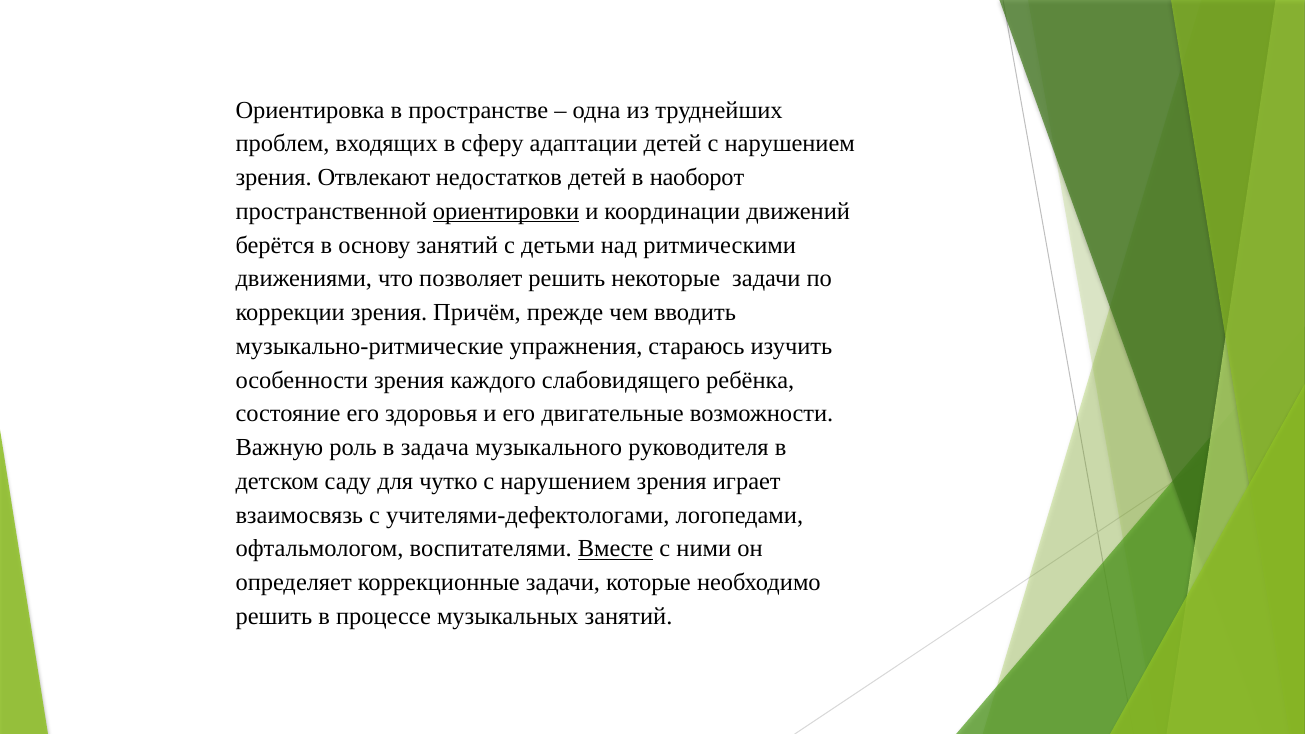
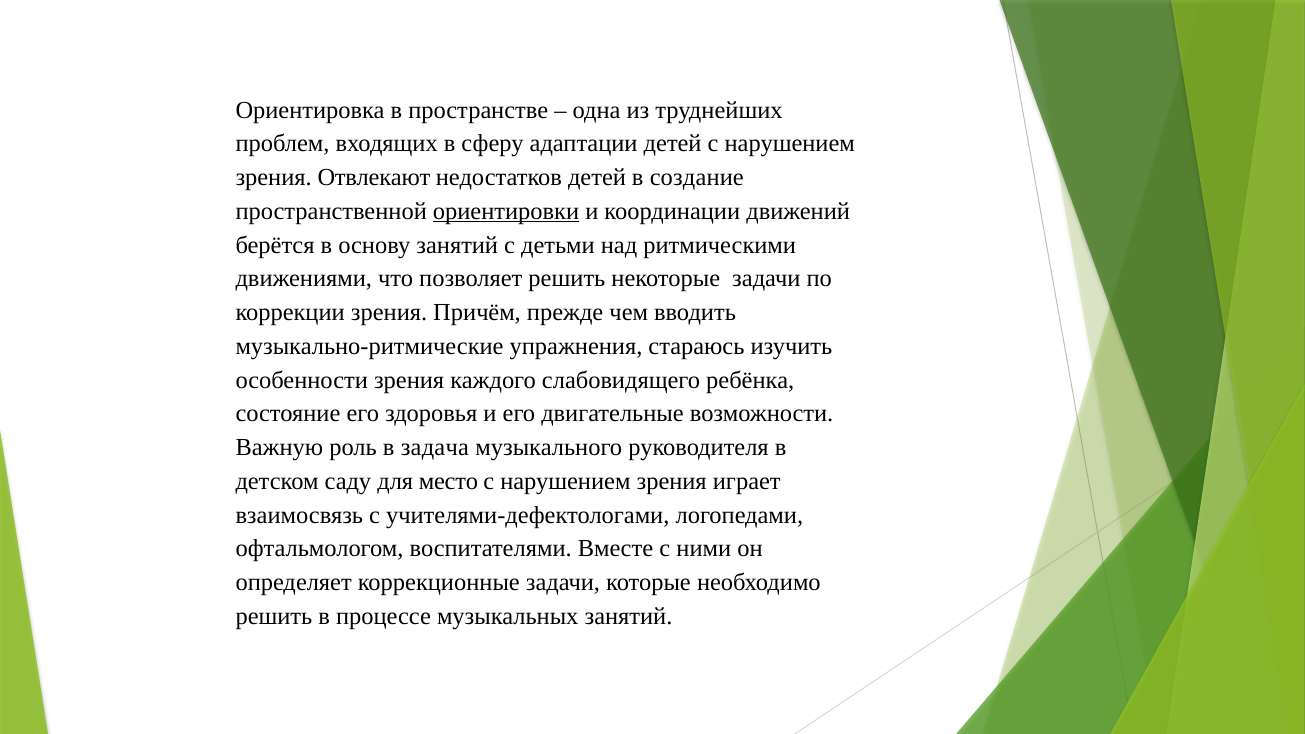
наоборот: наоборот -> создание
чутко: чутко -> место
Вместе underline: present -> none
